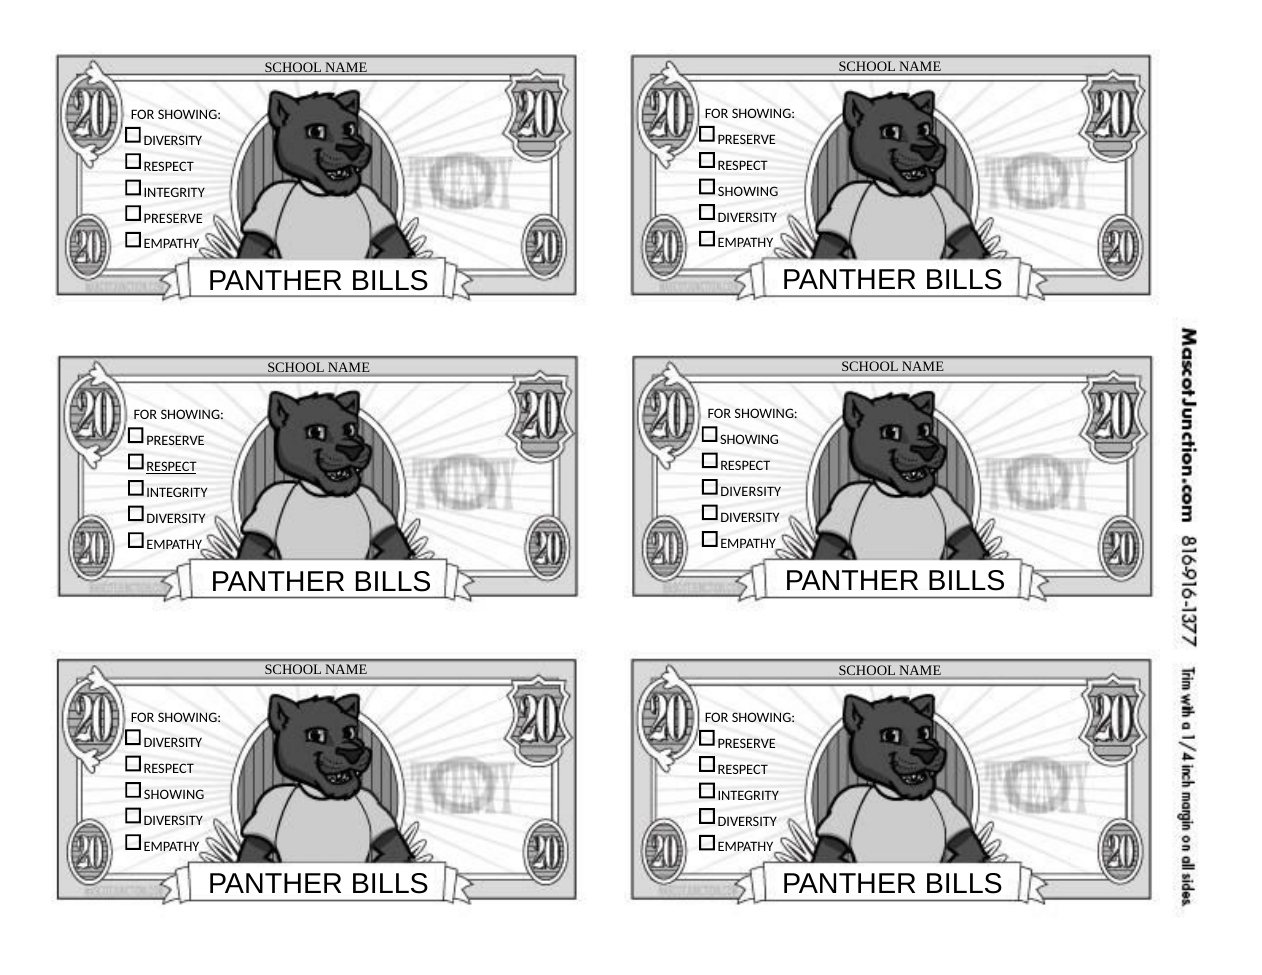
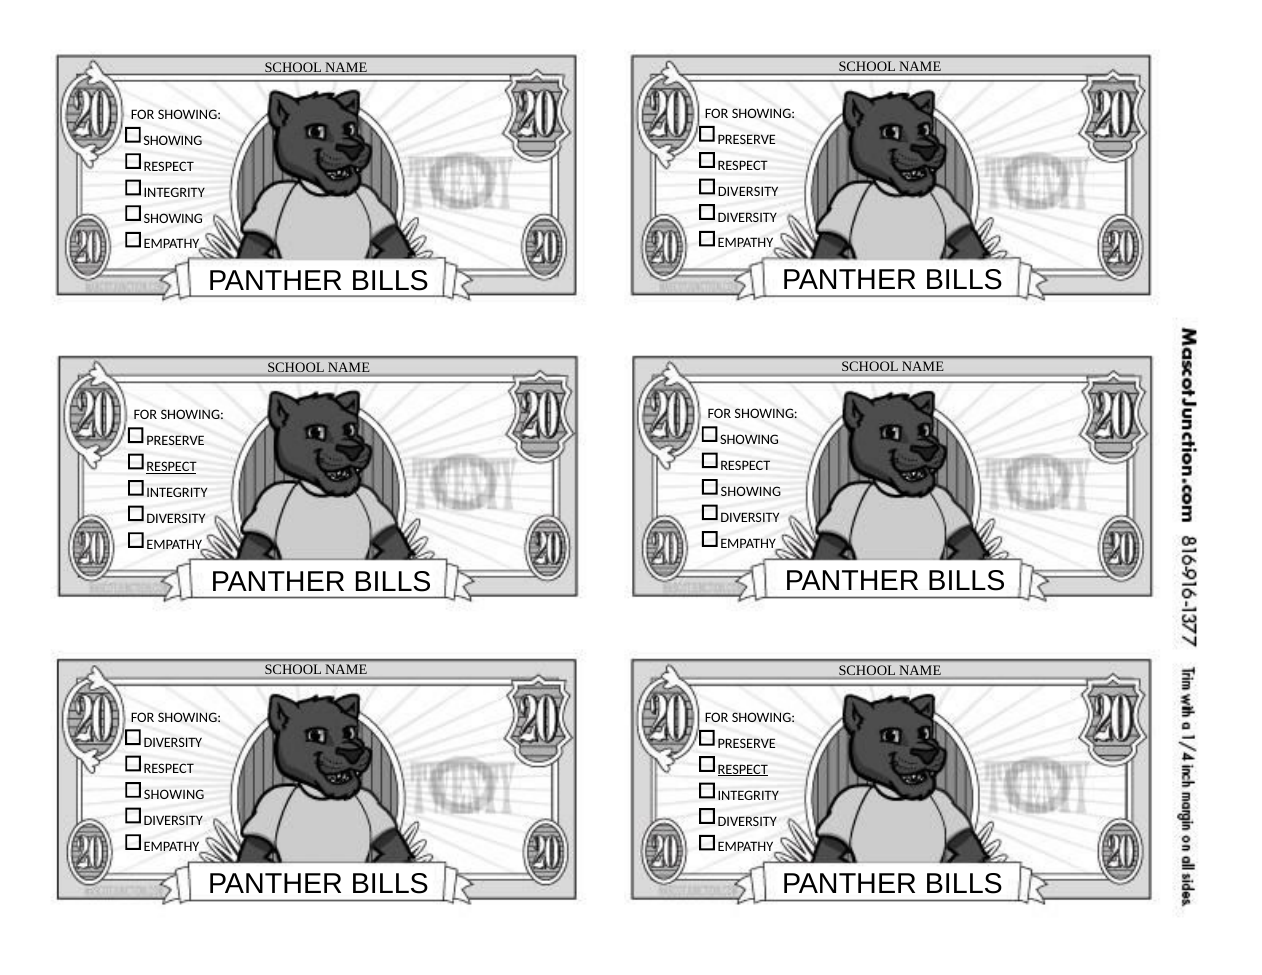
DIVERSITY at (173, 141): DIVERSITY -> SHOWING
SHOWING at (748, 191): SHOWING -> DIVERSITY
PRESERVE at (173, 218): PRESERVE -> SHOWING
DIVERSITY at (751, 492): DIVERSITY -> SHOWING
RESPECT at (743, 770) underline: none -> present
